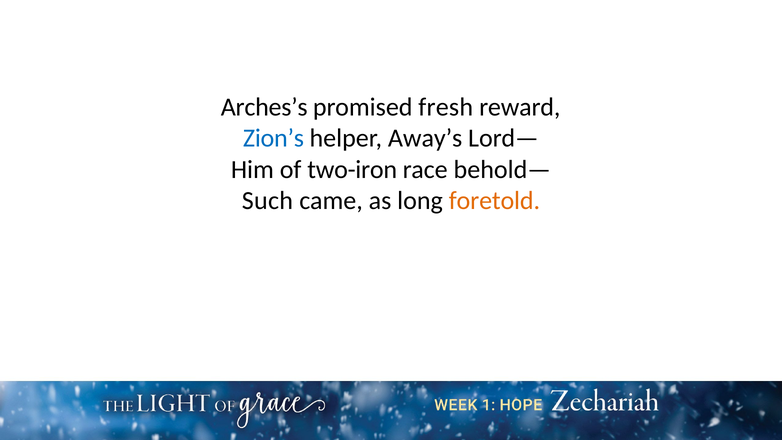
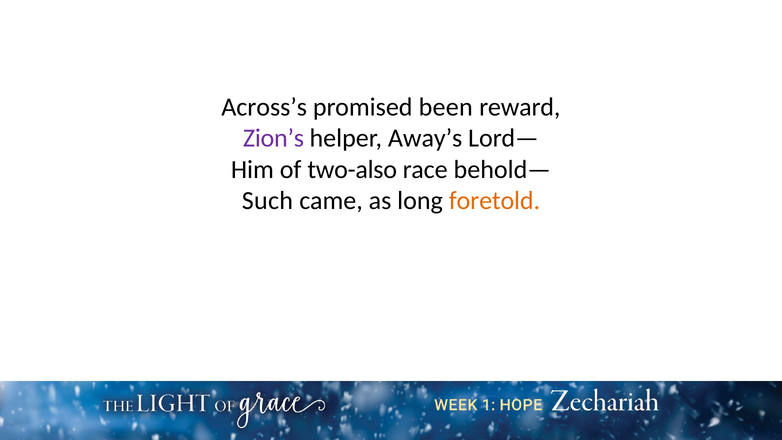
Arches’s: Arches’s -> Across’s
fresh: fresh -> been
Zion’s colour: blue -> purple
two-iron: two-iron -> two-also
